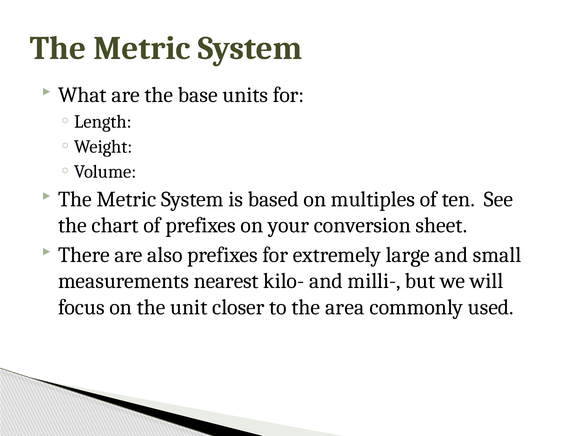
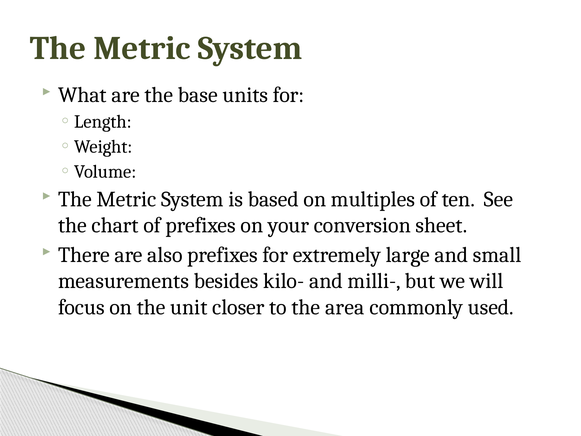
nearest: nearest -> besides
